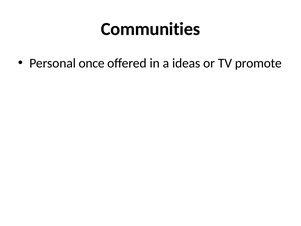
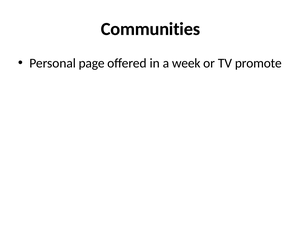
once: once -> page
ideas: ideas -> week
